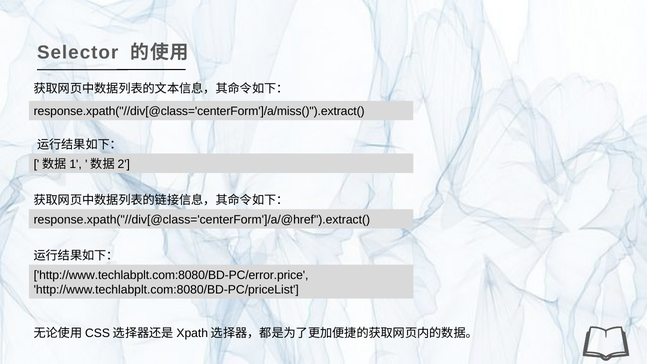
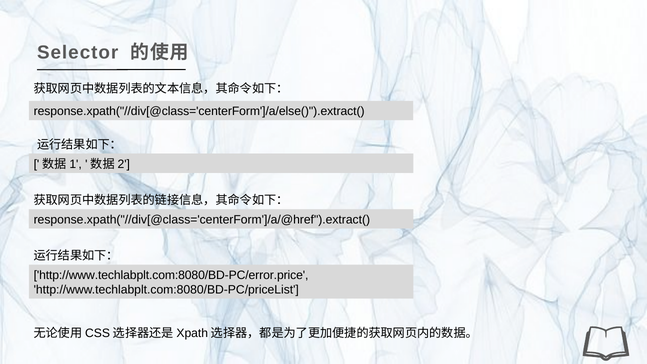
response.xpath("//div[@class='centerForm']/a/miss()").extract(: response.xpath("//div[@class='centerForm']/a/miss()").extract( -> response.xpath("//div[@class='centerForm']/a/else()").extract(
